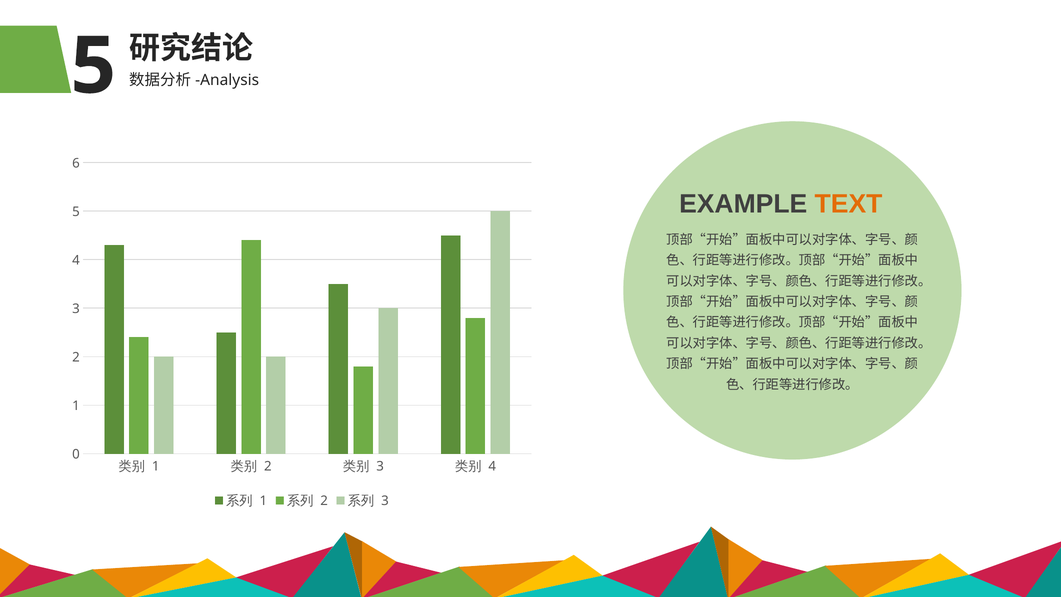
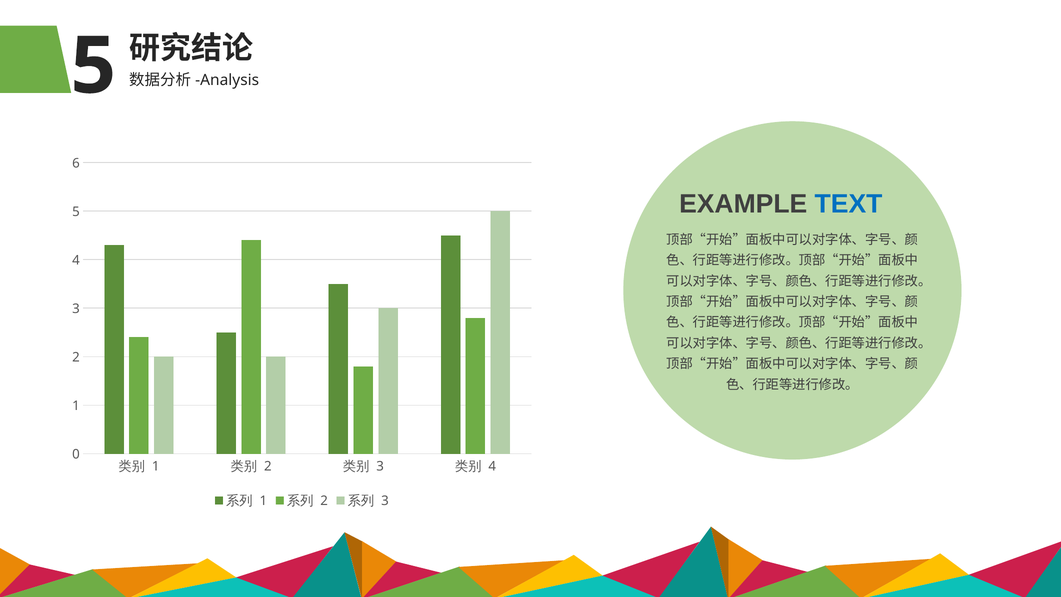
TEXT colour: orange -> blue
